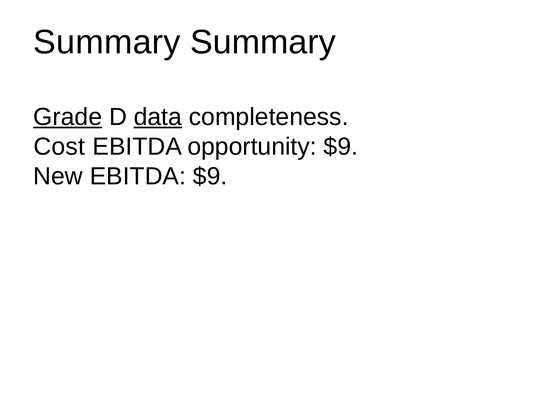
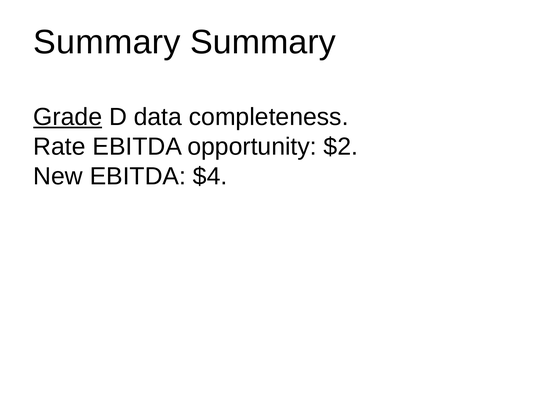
data underline: present -> none
Cost: Cost -> Rate
opportunity $9: $9 -> $2
EBITDA $9: $9 -> $4
